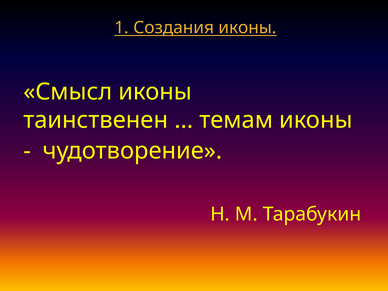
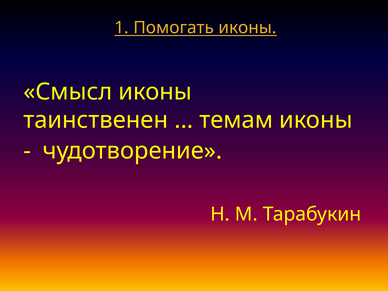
Создания: Создания -> Помогать
